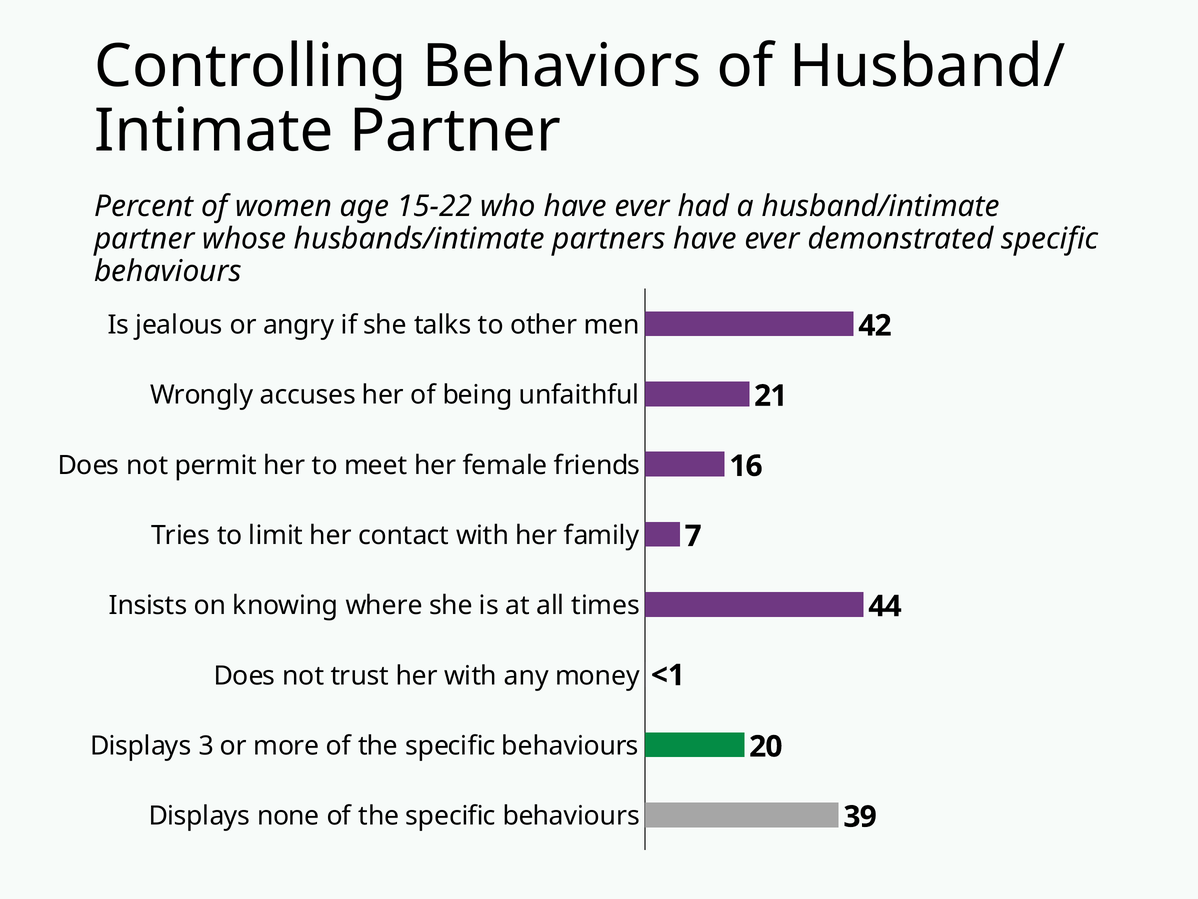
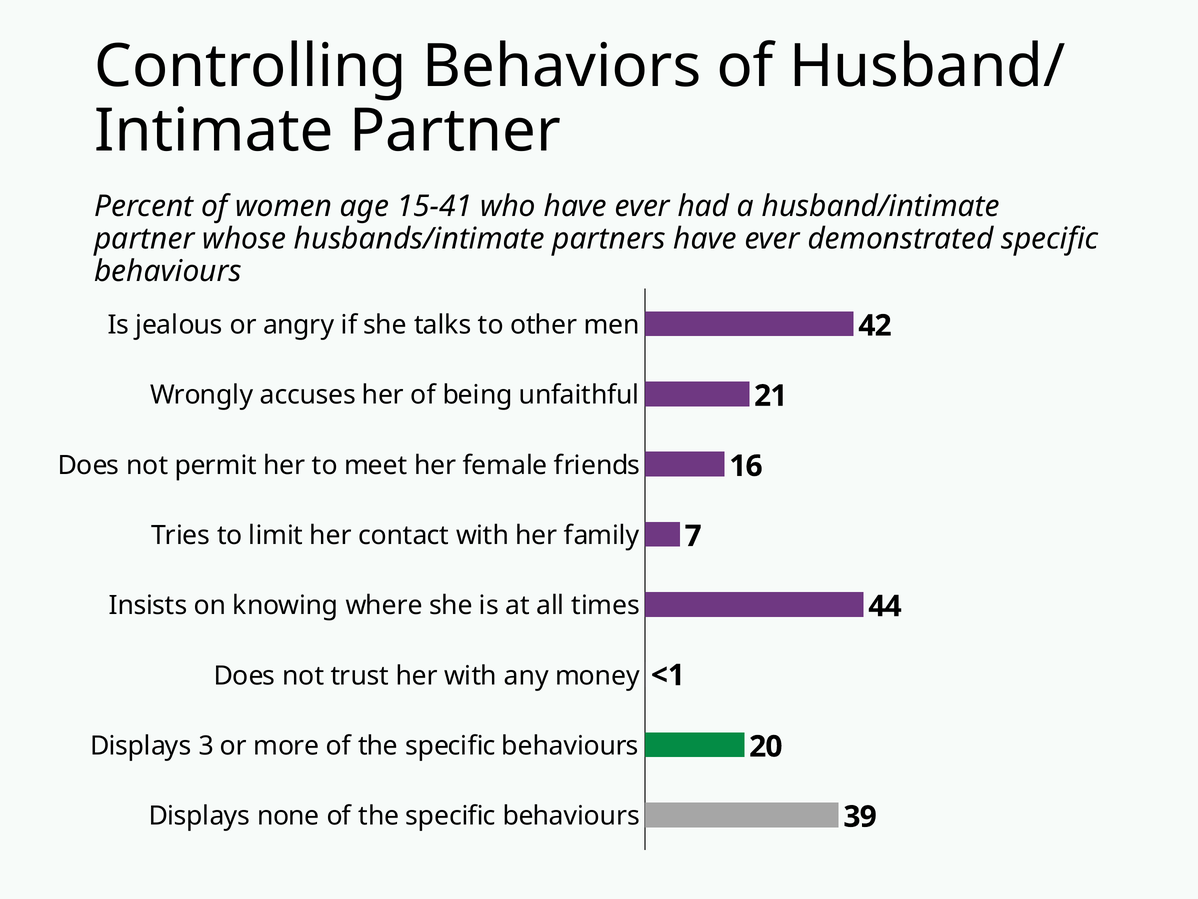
15-22: 15-22 -> 15-41
